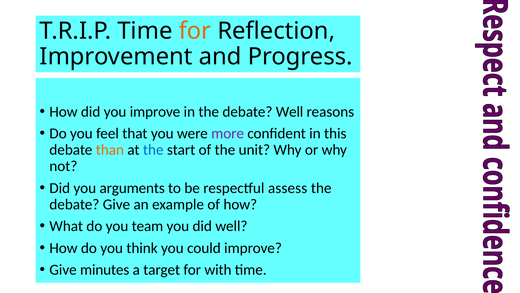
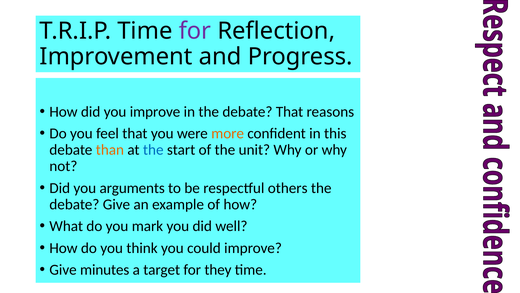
for at (195, 31) colour: orange -> purple
debate Well: Well -> That
more colour: purple -> orange
assess: assess -> others
team: team -> mark
with: with -> they
